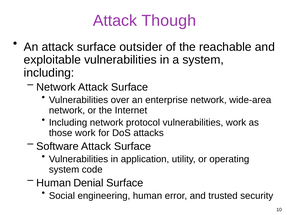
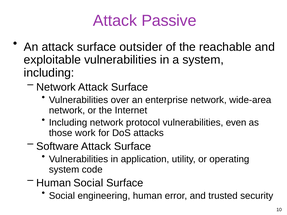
Though: Though -> Passive
vulnerabilities work: work -> even
Human Denial: Denial -> Social
